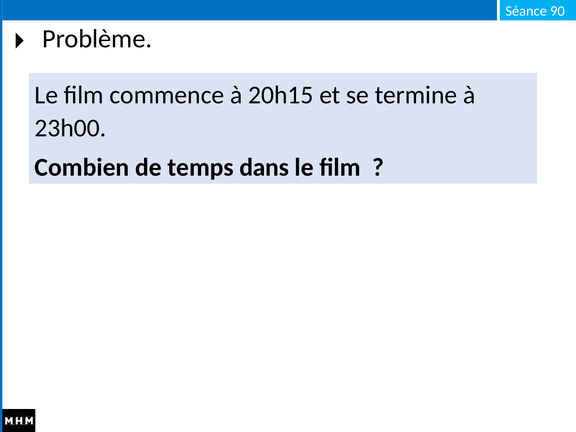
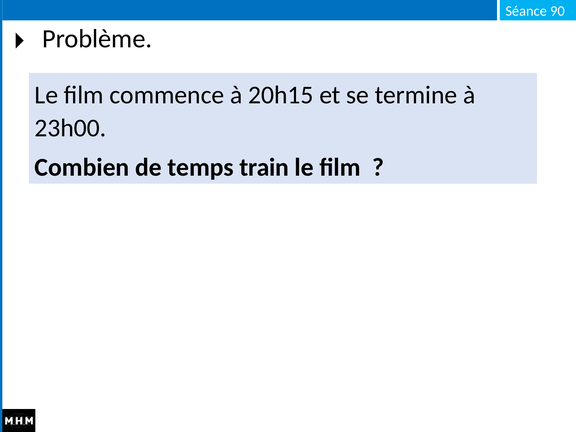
dans: dans -> train
